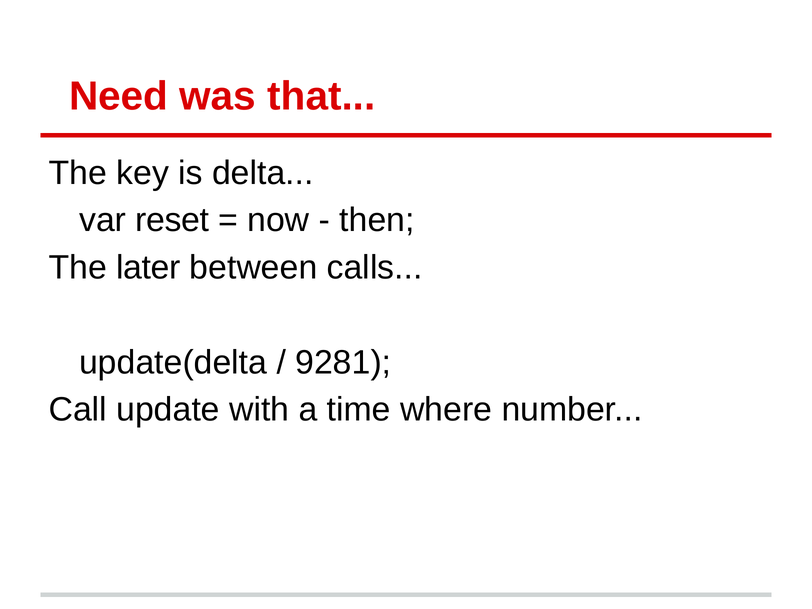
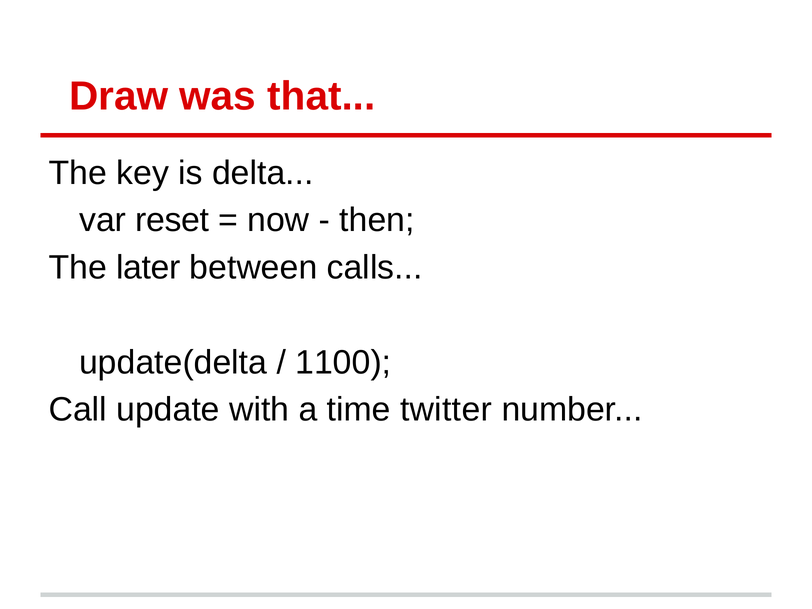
Need: Need -> Draw
9281: 9281 -> 1100
where: where -> twitter
